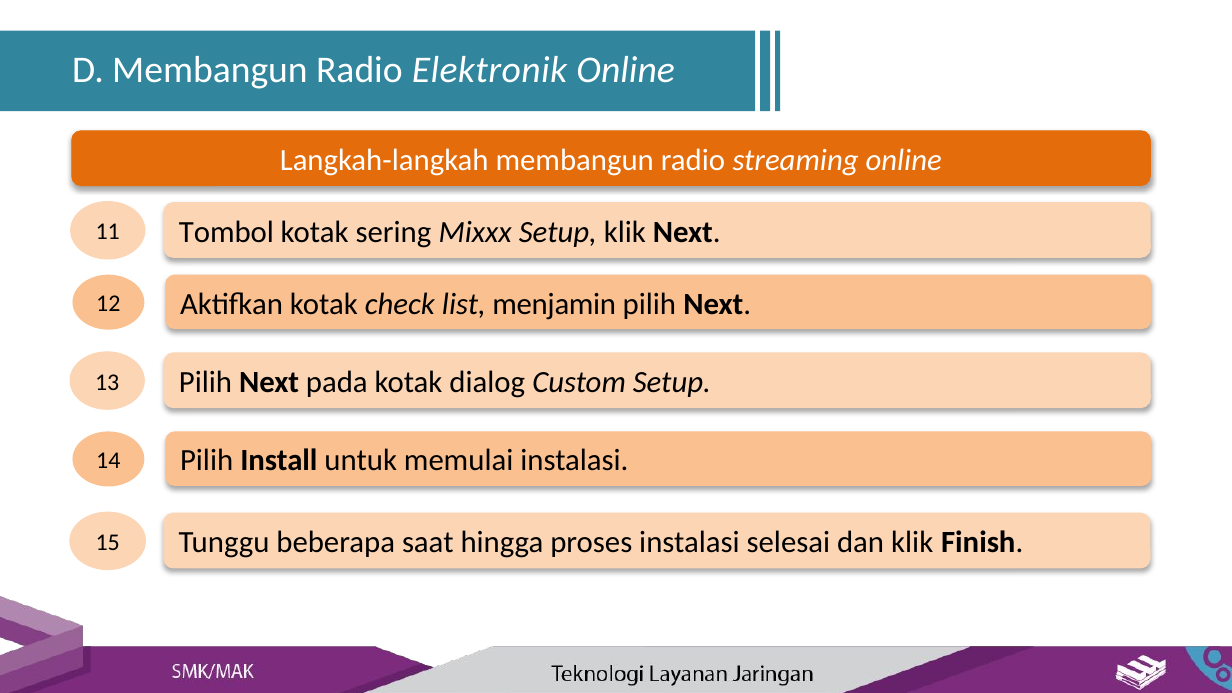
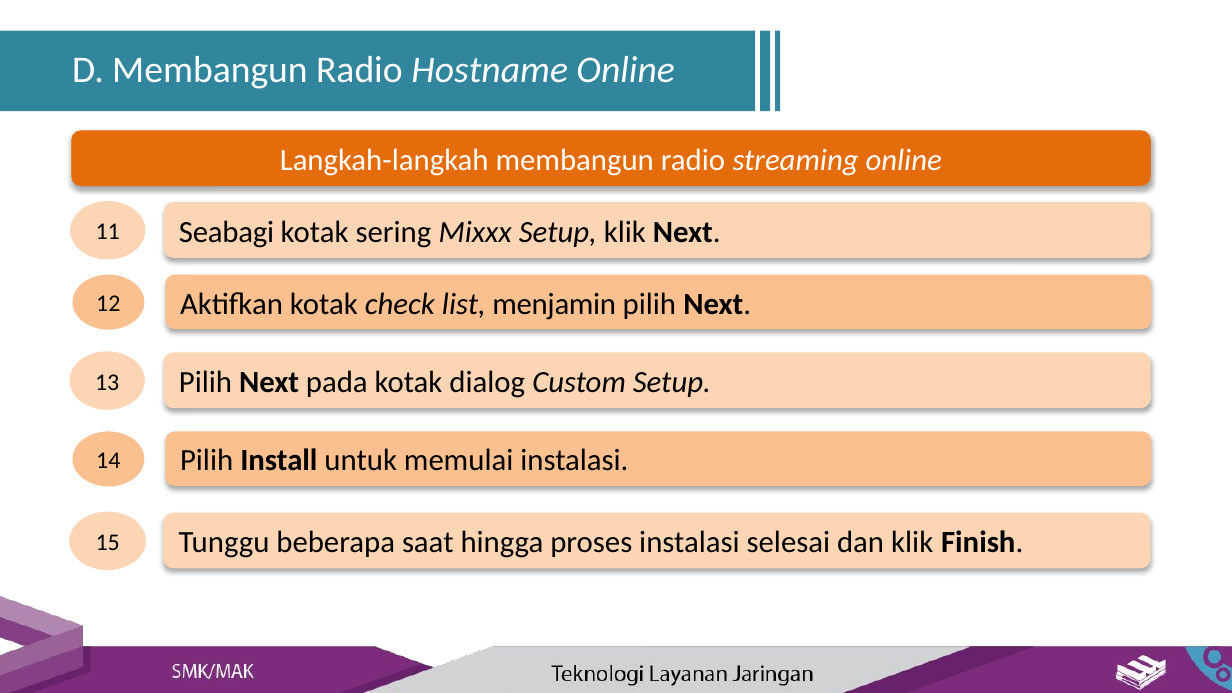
Elektronik: Elektronik -> Hostname
Tombol: Tombol -> Seabagi
